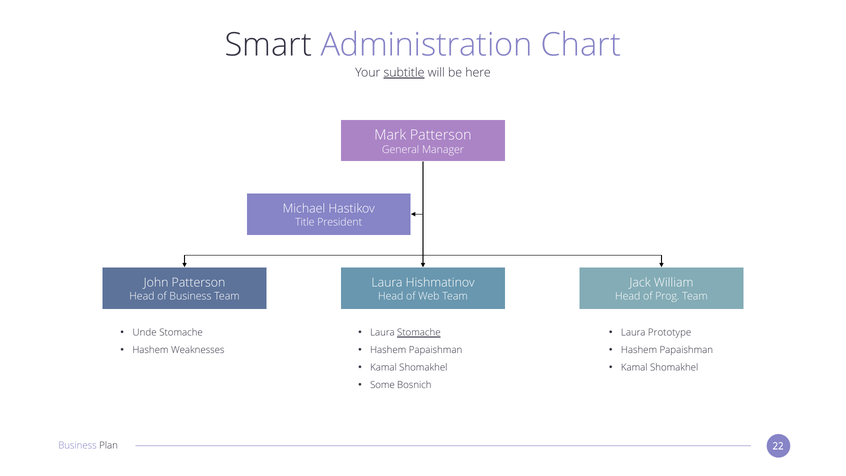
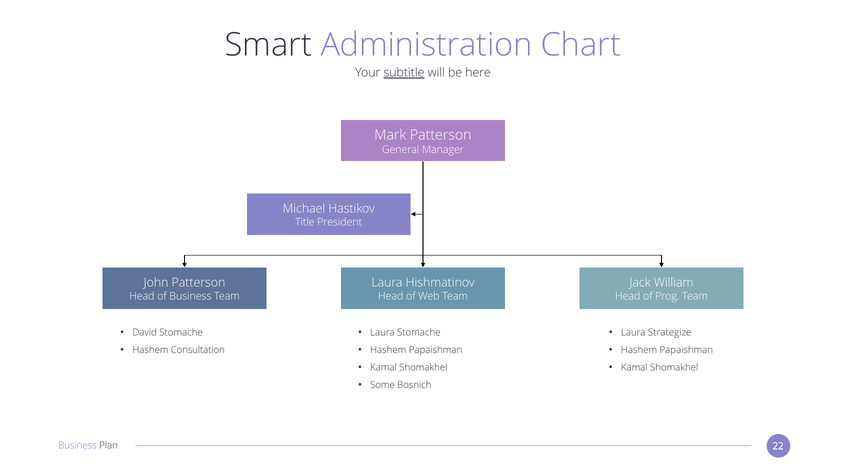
Unde: Unde -> David
Stomache at (419, 333) underline: present -> none
Prototype: Prototype -> Strategize
Weaknesses: Weaknesses -> Consultation
